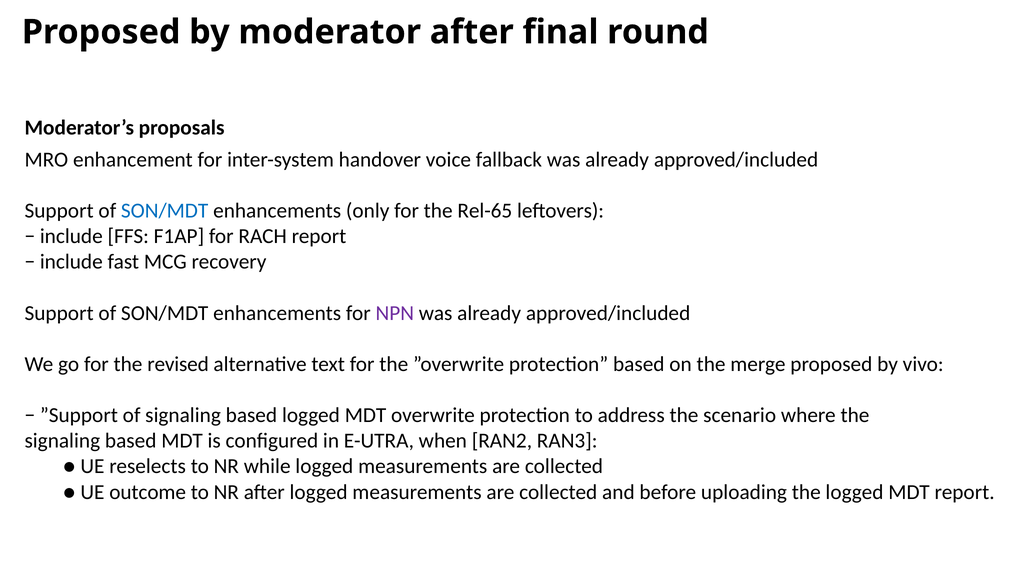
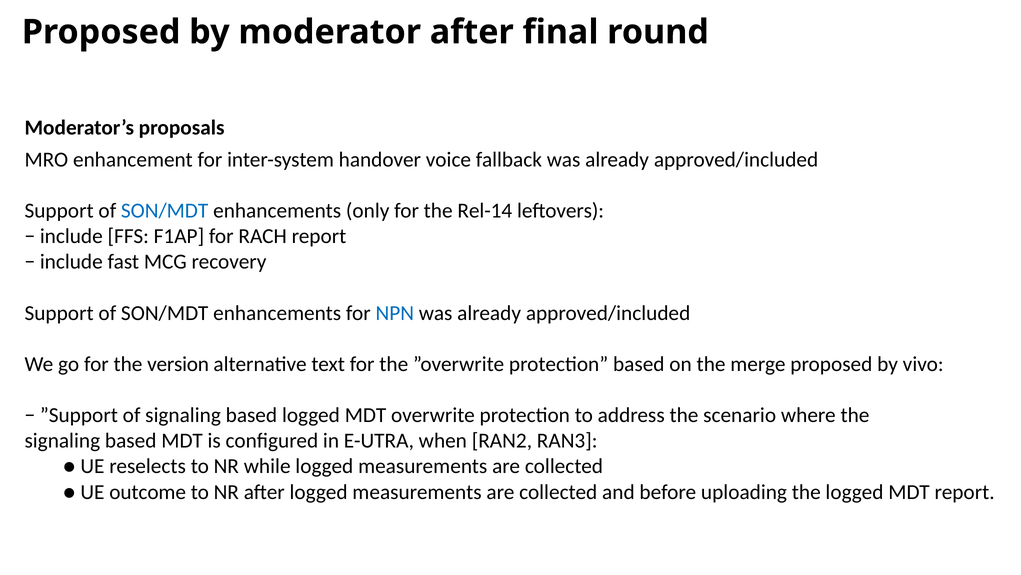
Rel-65: Rel-65 -> Rel-14
NPN colour: purple -> blue
revised: revised -> version
